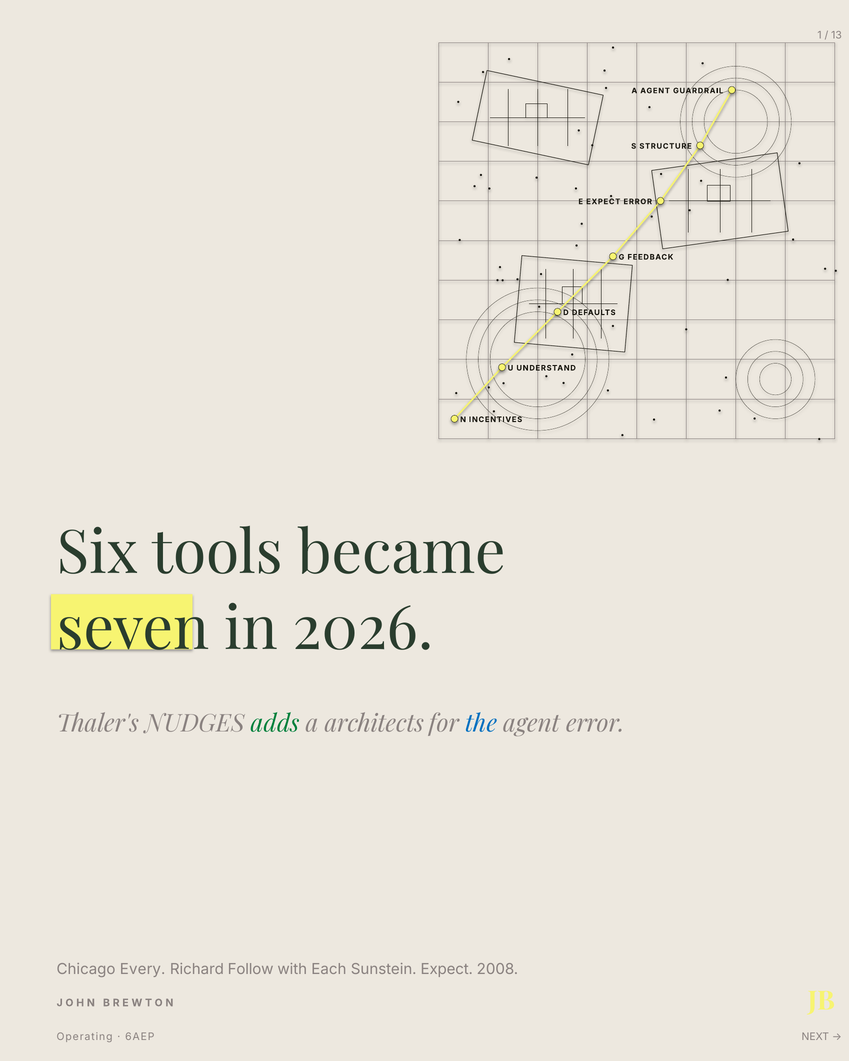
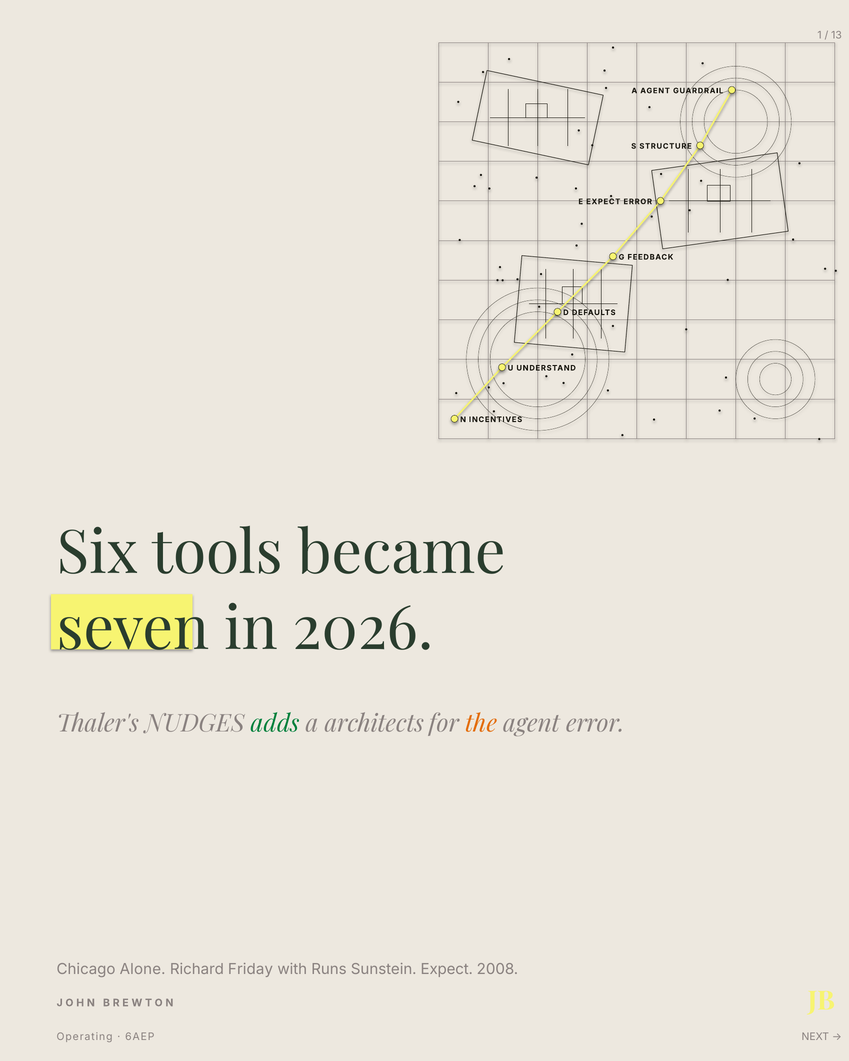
the colour: blue -> orange
Every: Every -> Alone
Follow: Follow -> Friday
Each: Each -> Runs
